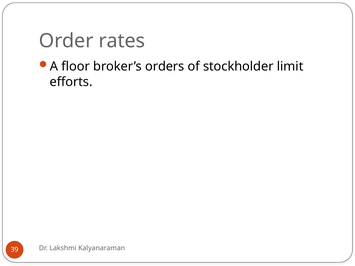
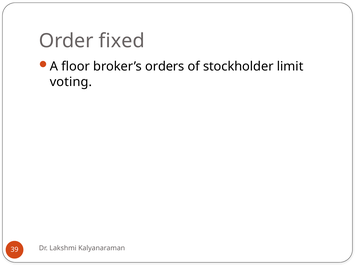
rates: rates -> fixed
efforts: efforts -> voting
